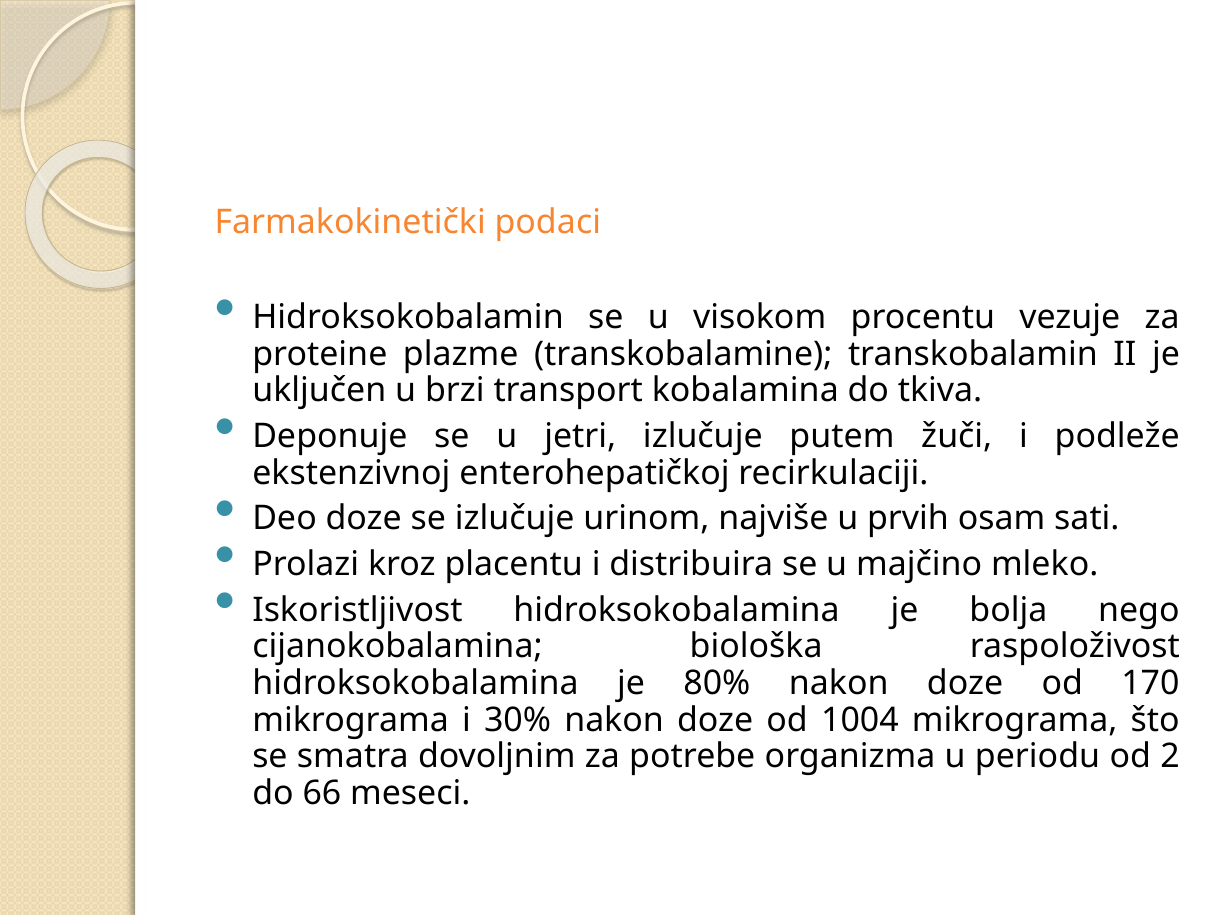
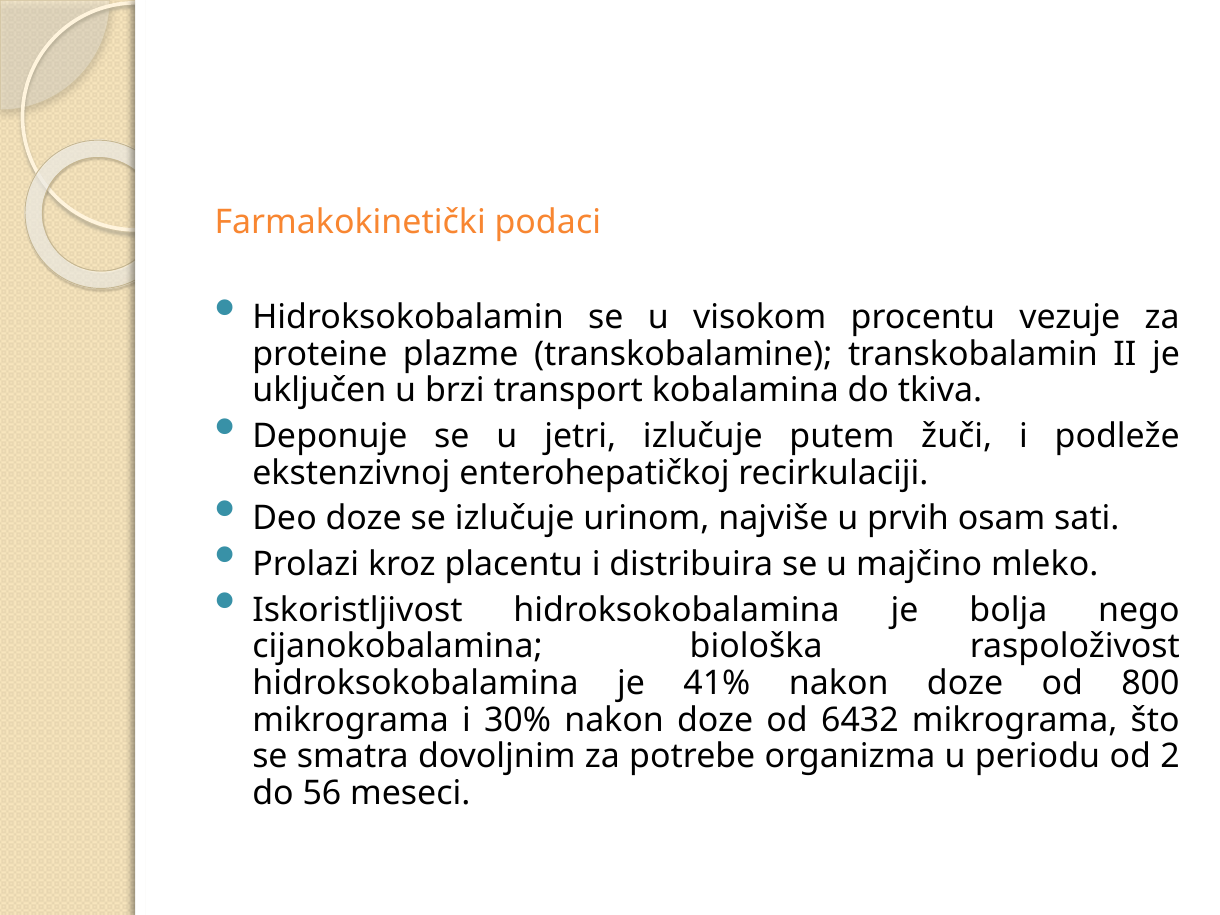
80%: 80% -> 41%
170: 170 -> 800
1004: 1004 -> 6432
66: 66 -> 56
